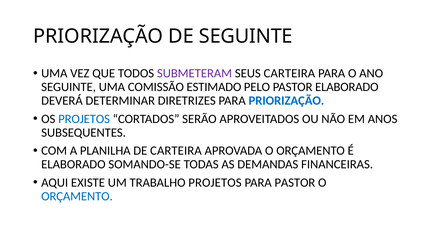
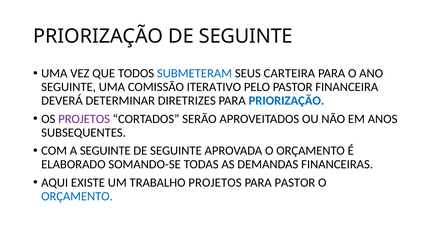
SUBMETERAM colour: purple -> blue
ESTIMADO: ESTIMADO -> ITERATIVO
PASTOR ELABORADO: ELABORADO -> FINANCEIRA
PROJETOS at (84, 119) colour: blue -> purple
A PLANILHA: PLANILHA -> SEGUINTE
CARTEIRA at (176, 151): CARTEIRA -> SEGUINTE
